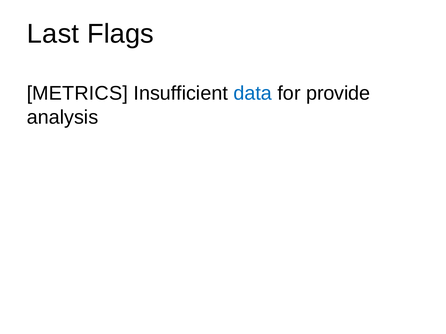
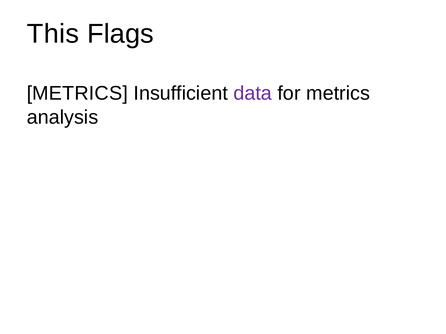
Last: Last -> This
data colour: blue -> purple
for provide: provide -> metrics
